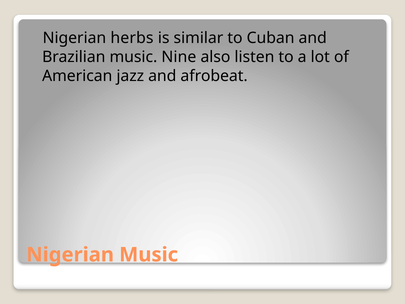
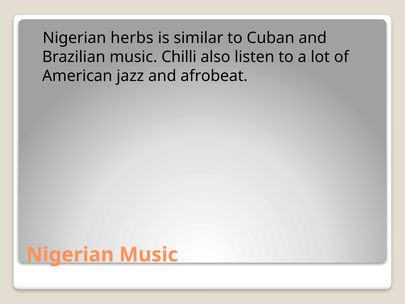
Nine: Nine -> Chilli
